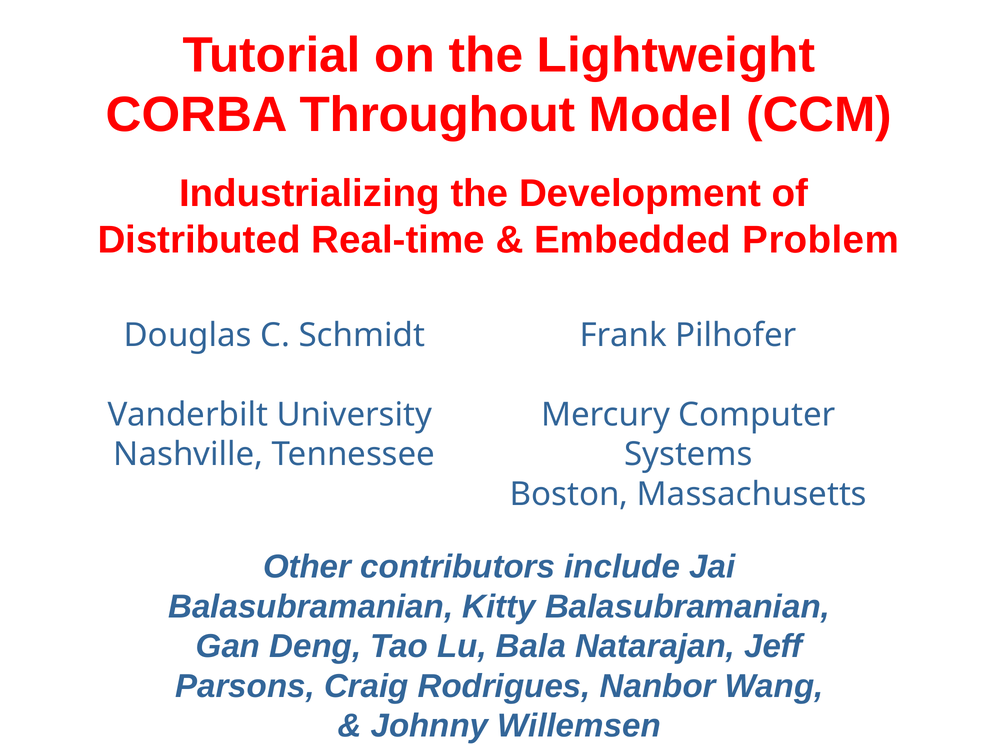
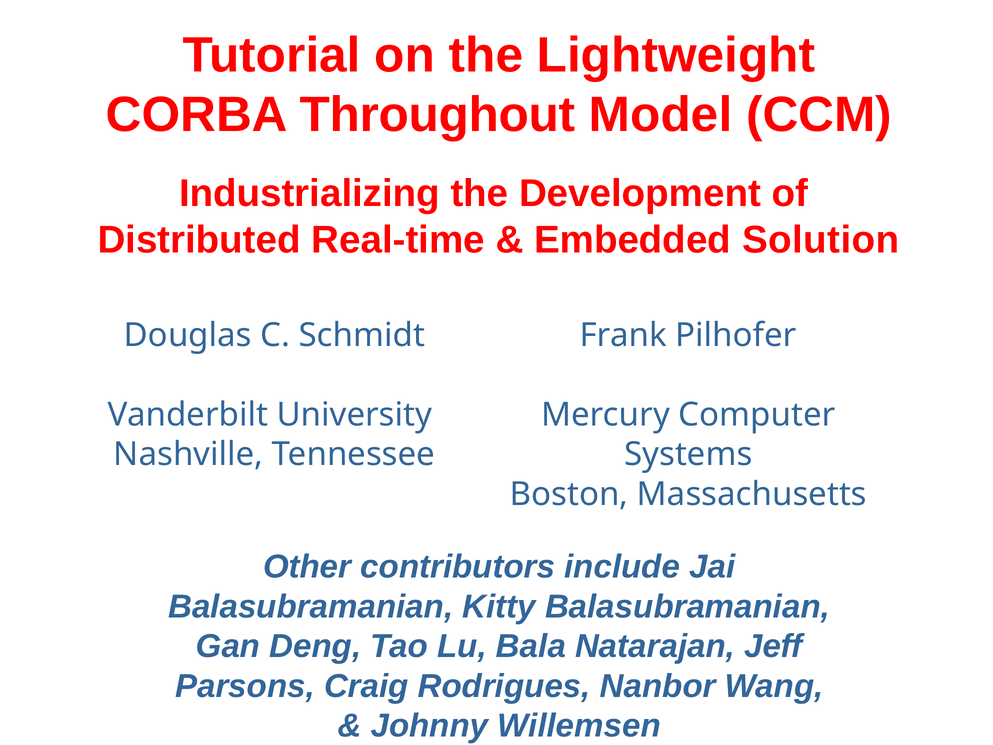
Problem: Problem -> Solution
